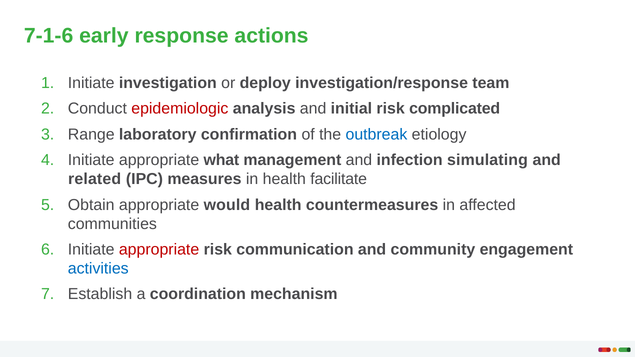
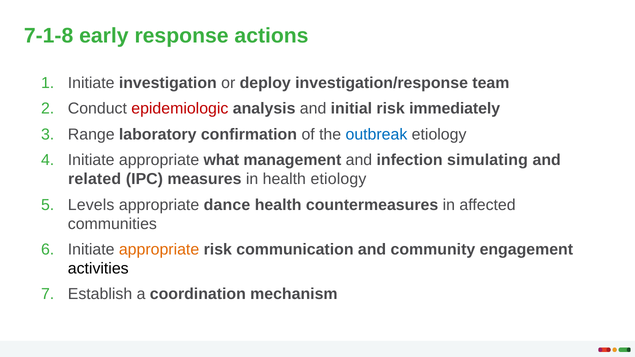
7-1-6: 7-1-6 -> 7-1-8
complicated: complicated -> immediately
health facilitate: facilitate -> etiology
Obtain: Obtain -> Levels
would: would -> dance
appropriate at (159, 250) colour: red -> orange
activities colour: blue -> black
